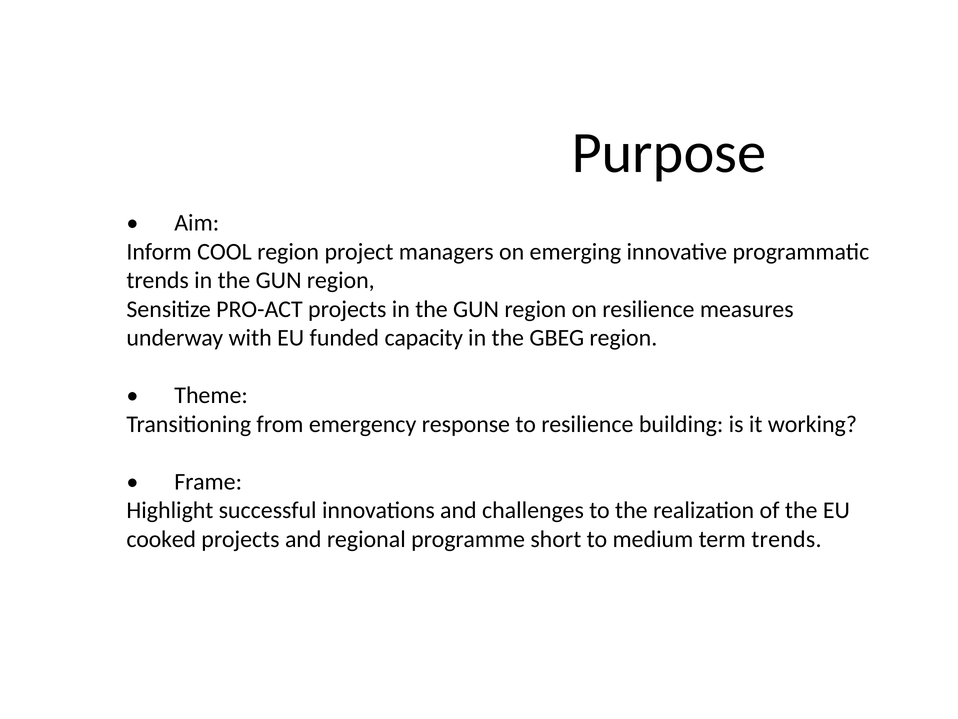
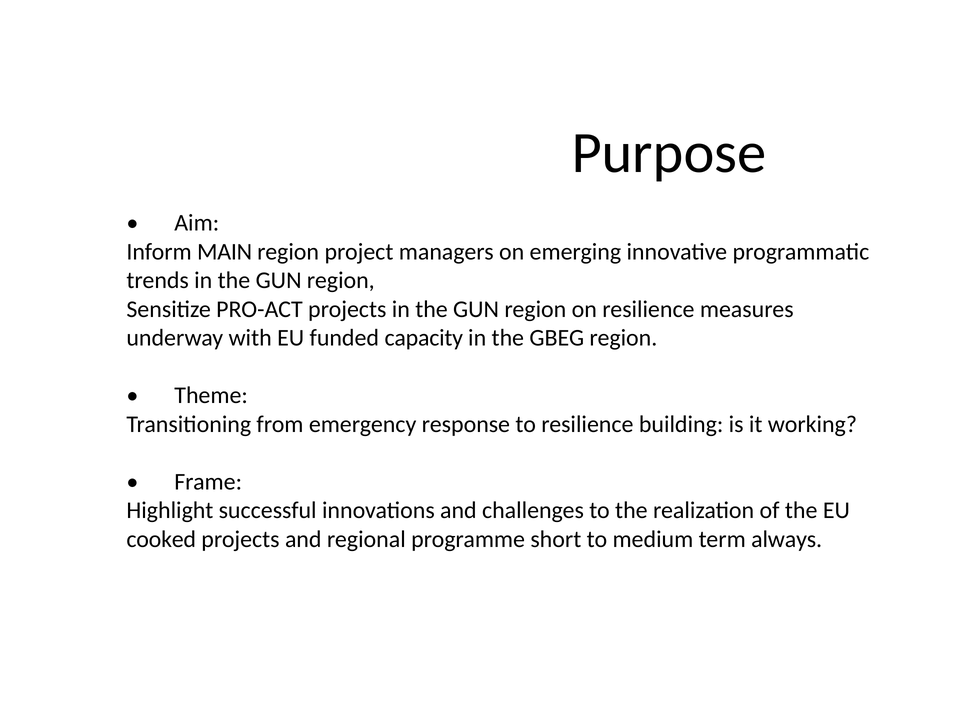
COOL: COOL -> MAIN
term trends: trends -> always
